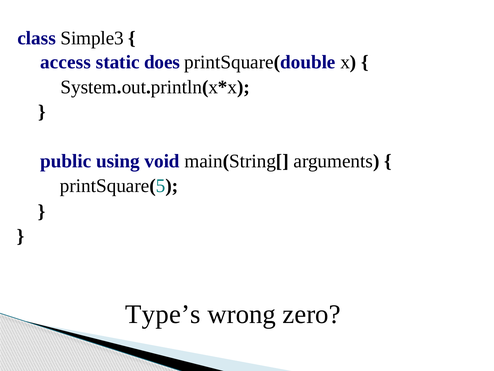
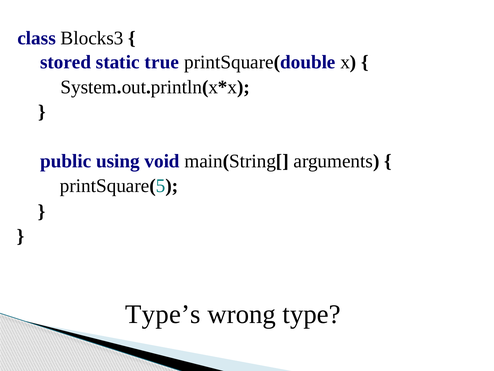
Simple3: Simple3 -> Blocks3
access: access -> stored
does: does -> true
zero: zero -> type
